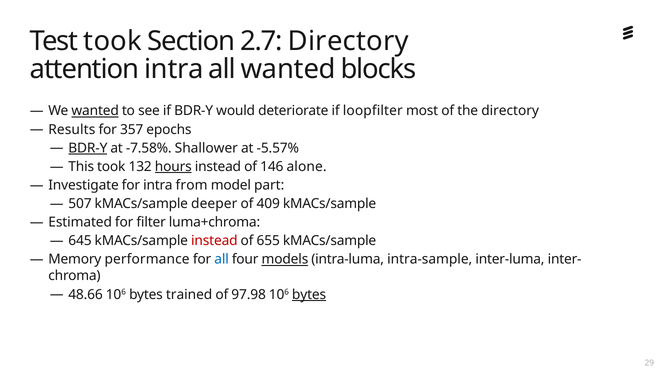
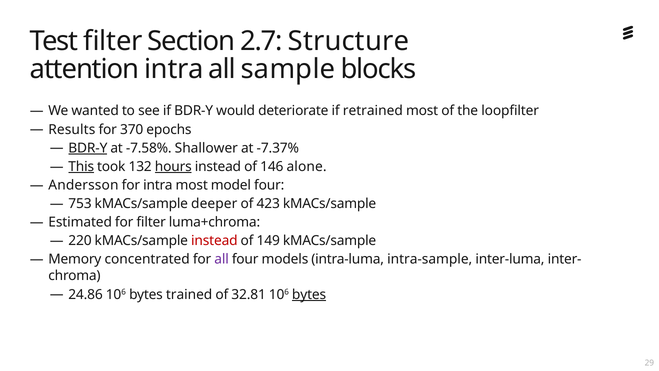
Test took: took -> filter
2.7 Directory: Directory -> Structure
all wanted: wanted -> sample
wanted at (95, 111) underline: present -> none
loopfilter: loopfilter -> retrained
the directory: directory -> loopfilter
357: 357 -> 370
-5.57%: -5.57% -> -7.37%
This underline: none -> present
Investigate: Investigate -> Andersson
intra from: from -> most
model part: part -> four
507: 507 -> 753
409: 409 -> 423
645: 645 -> 220
655: 655 -> 149
performance: performance -> concentrated
all at (222, 259) colour: blue -> purple
models underline: present -> none
48.66: 48.66 -> 24.86
97.98: 97.98 -> 32.81
